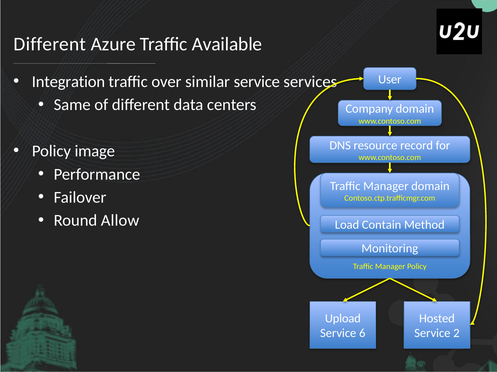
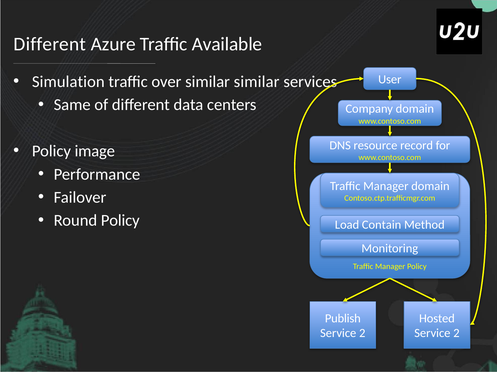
Integration: Integration -> Simulation
similar service: service -> similar
Round Allow: Allow -> Policy
Upload: Upload -> Publish
6 at (362, 334): 6 -> 2
